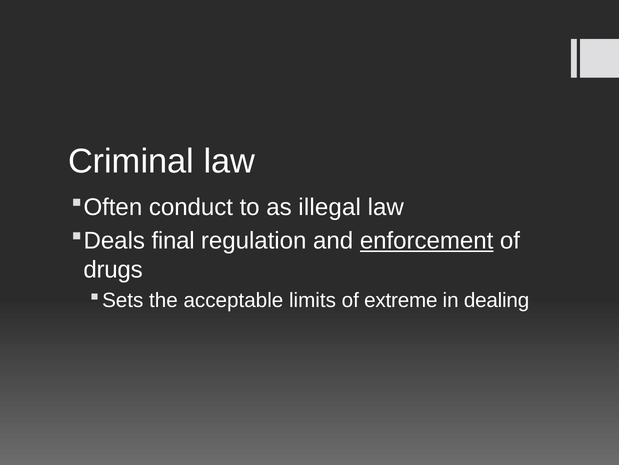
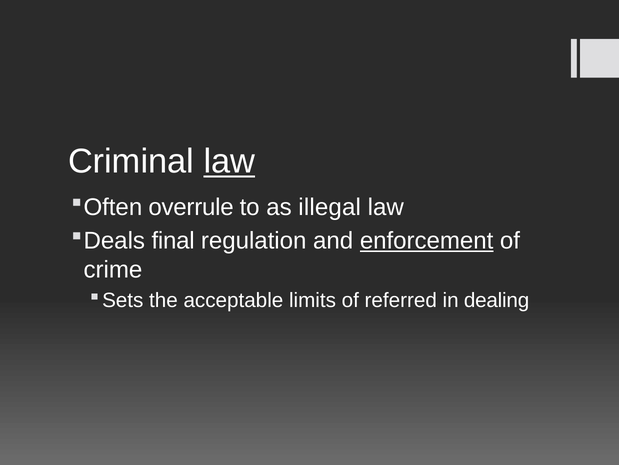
law at (229, 161) underline: none -> present
conduct: conduct -> overrule
drugs: drugs -> crime
extreme: extreme -> referred
